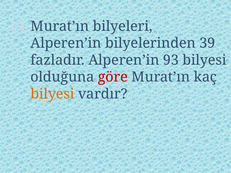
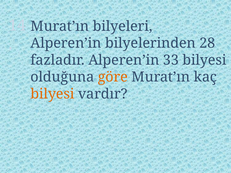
39: 39 -> 28
93: 93 -> 33
göre colour: red -> orange
